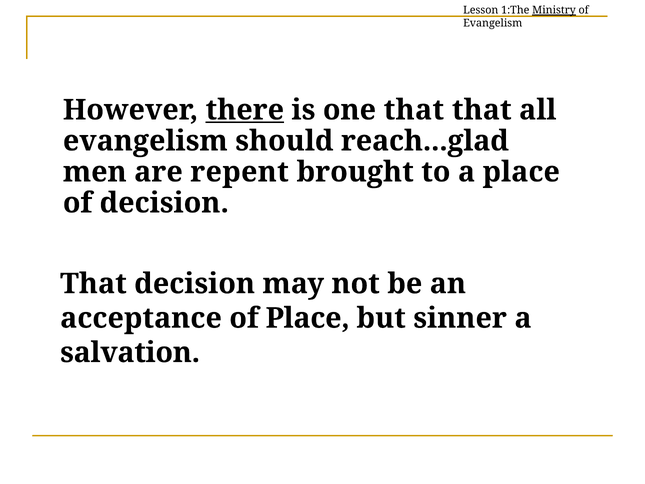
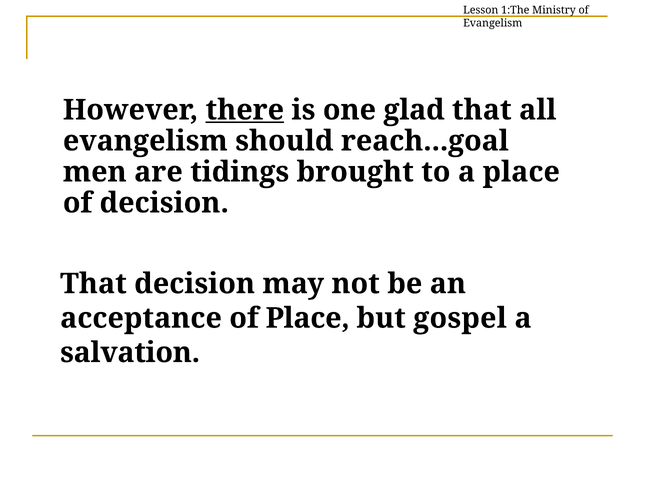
Ministry underline: present -> none
one that: that -> glad
reach...glad: reach...glad -> reach...goal
repent: repent -> tidings
sinner: sinner -> gospel
